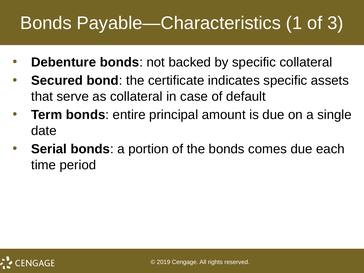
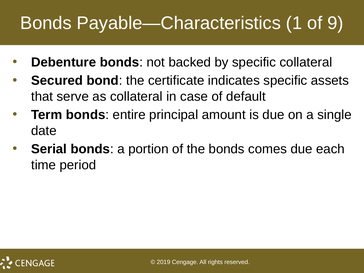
3: 3 -> 9
